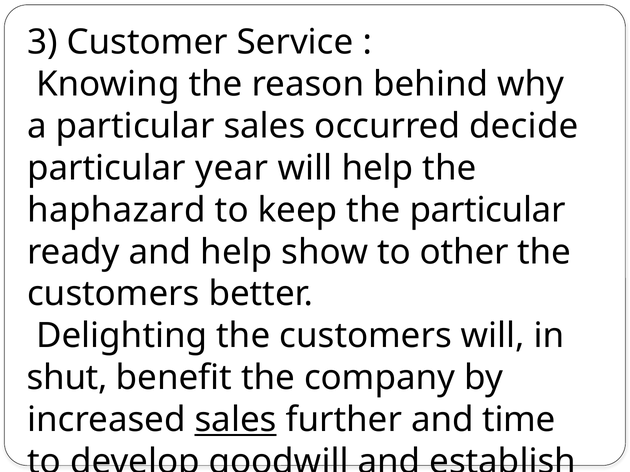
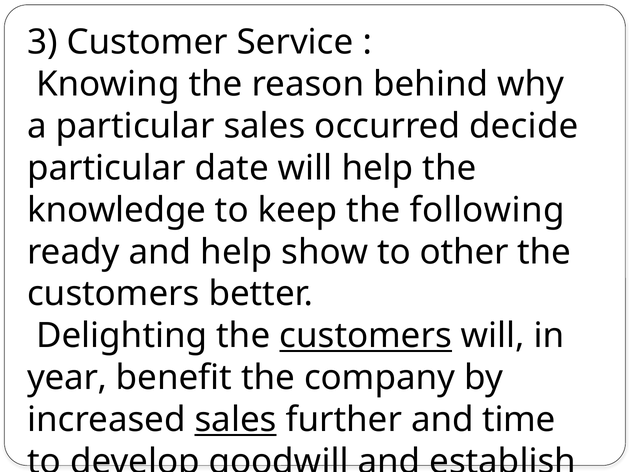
year: year -> date
haphazard: haphazard -> knowledge
the particular: particular -> following
customers at (366, 336) underline: none -> present
shut: shut -> year
